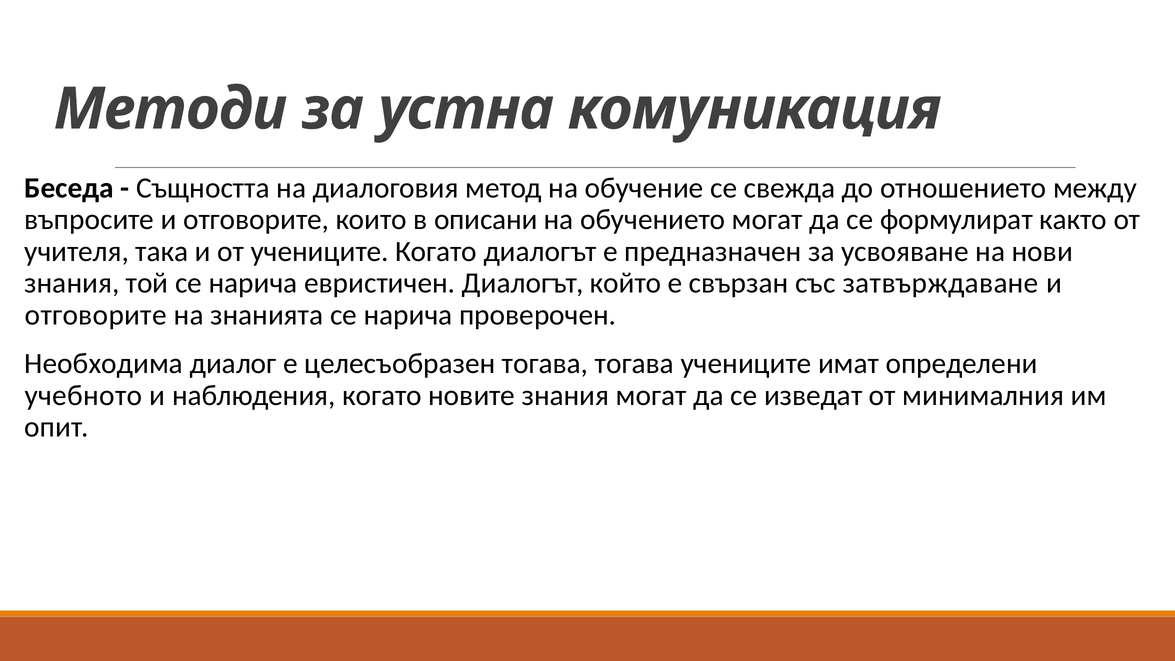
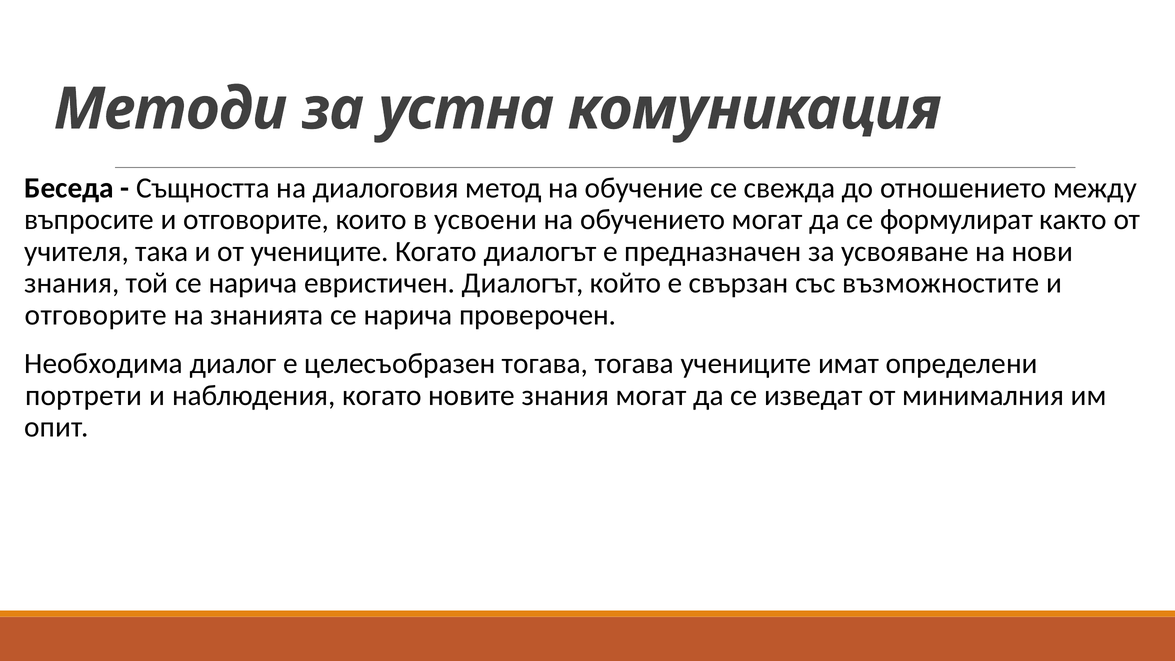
описани: описани -> усвоени
затвърждаване: затвърждаване -> възможностите
учебното: учебното -> портрети
